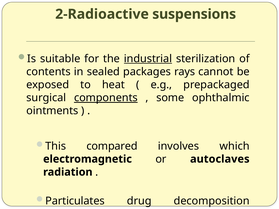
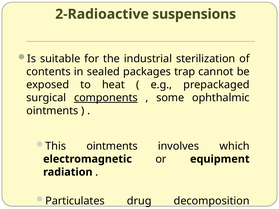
industrial underline: present -> none
rays: rays -> trap
This compared: compared -> ointments
autoclaves: autoclaves -> equipment
